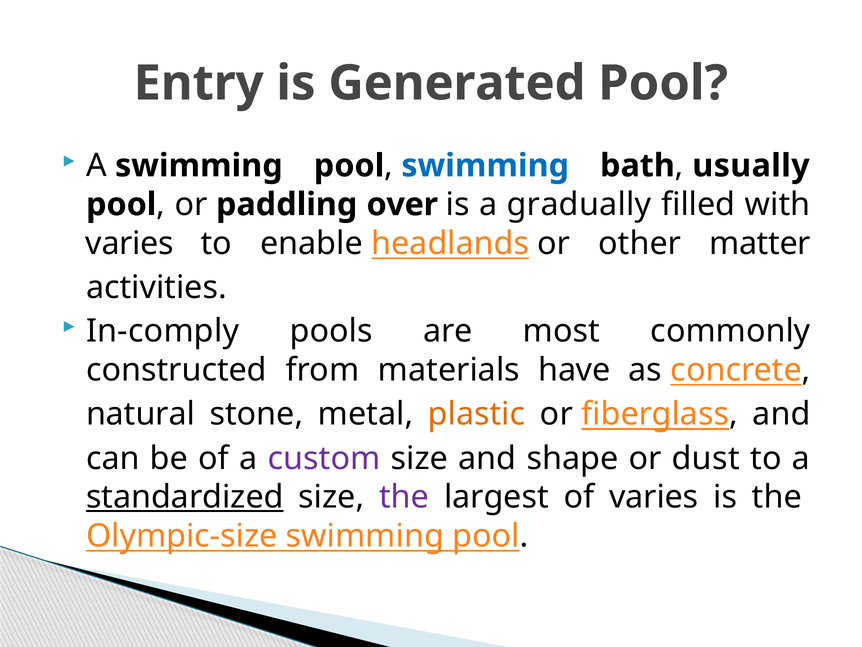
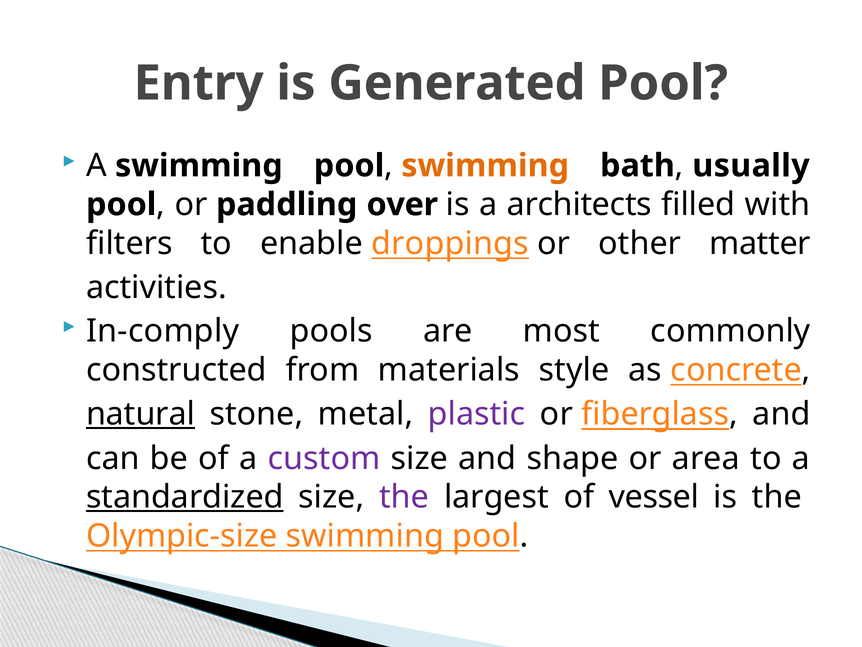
swimming at (485, 166) colour: blue -> orange
gradually: gradually -> architects
varies at (130, 243): varies -> filters
headlands: headlands -> droppings
have: have -> style
natural underline: none -> present
plastic colour: orange -> purple
dust: dust -> area
of varies: varies -> vessel
